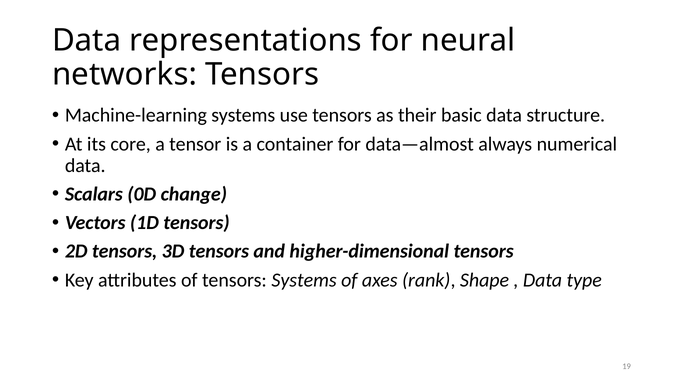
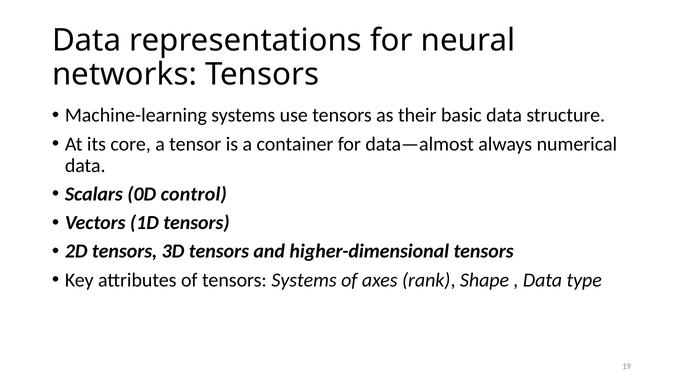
change: change -> control
